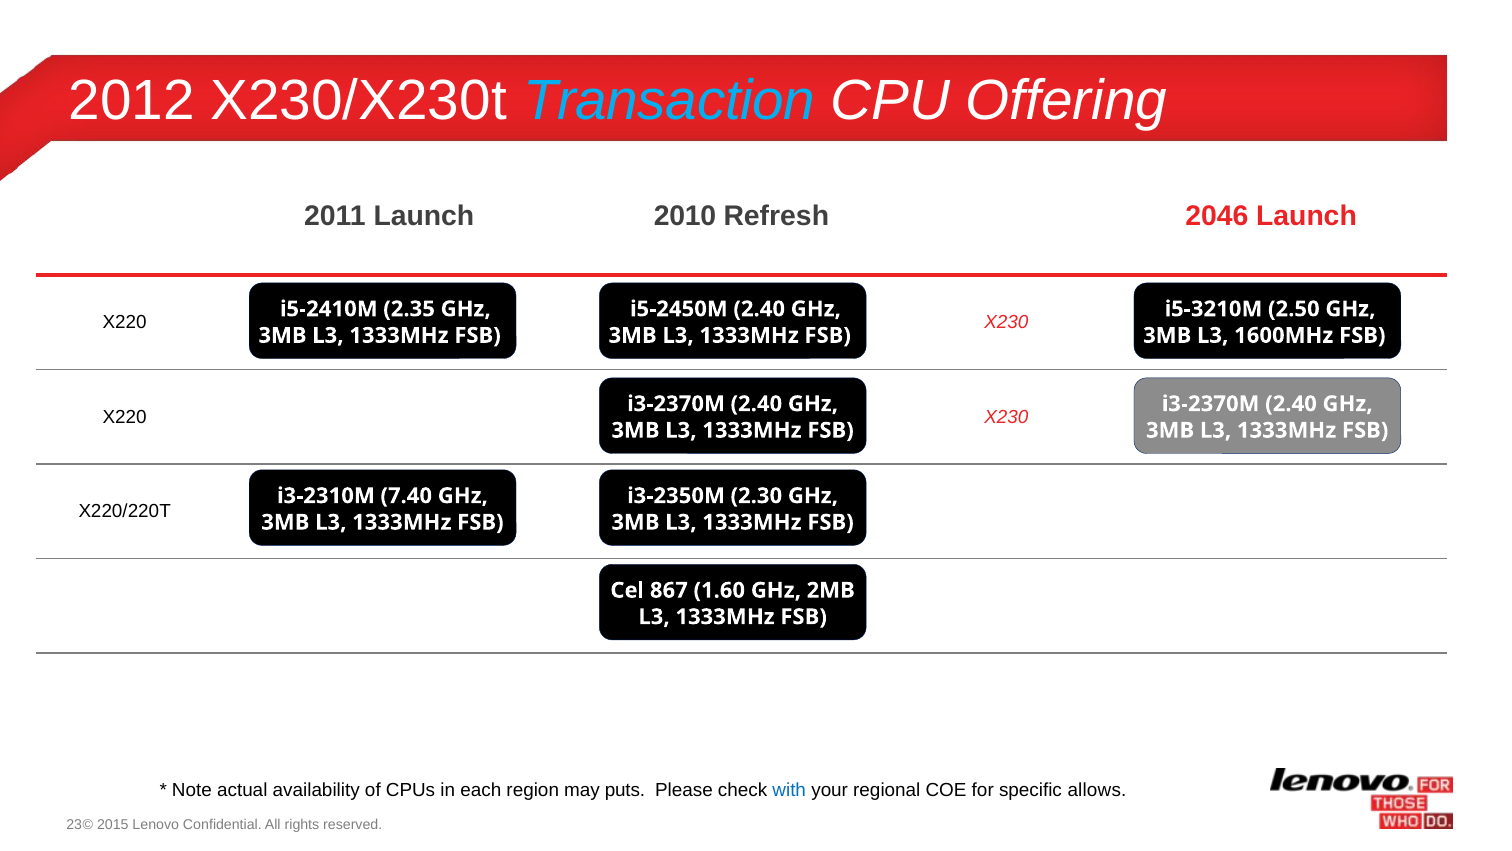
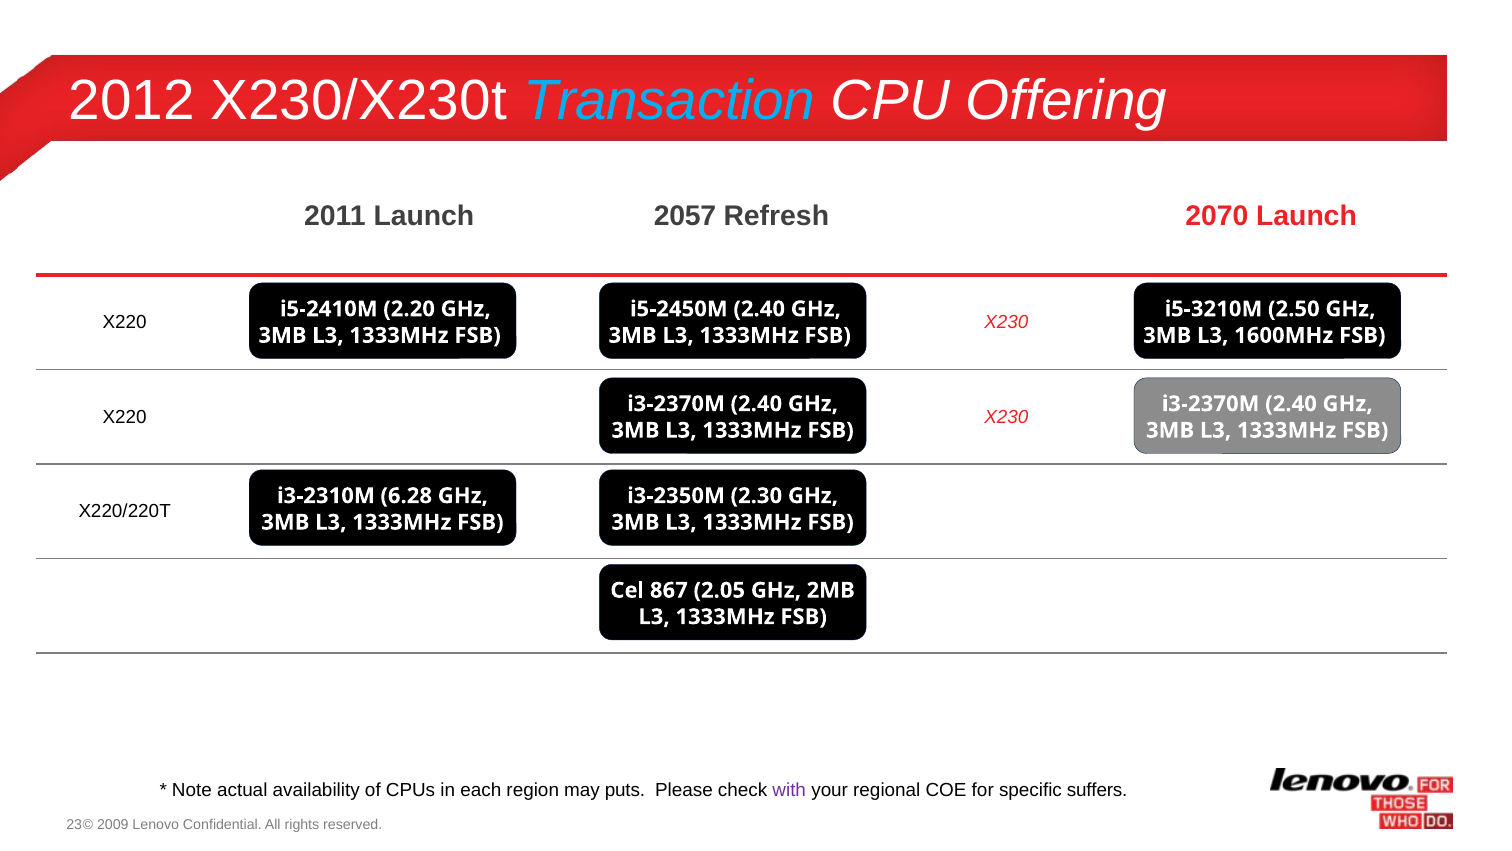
2010: 2010 -> 2057
2046: 2046 -> 2070
2.35: 2.35 -> 2.20
7.40: 7.40 -> 6.28
1.60: 1.60 -> 2.05
with colour: blue -> purple
allows: allows -> suffers
2015: 2015 -> 2009
